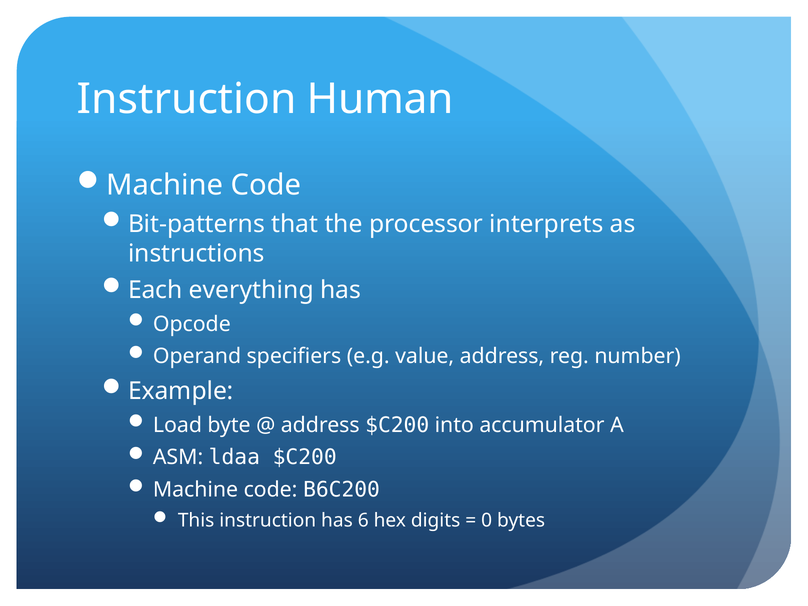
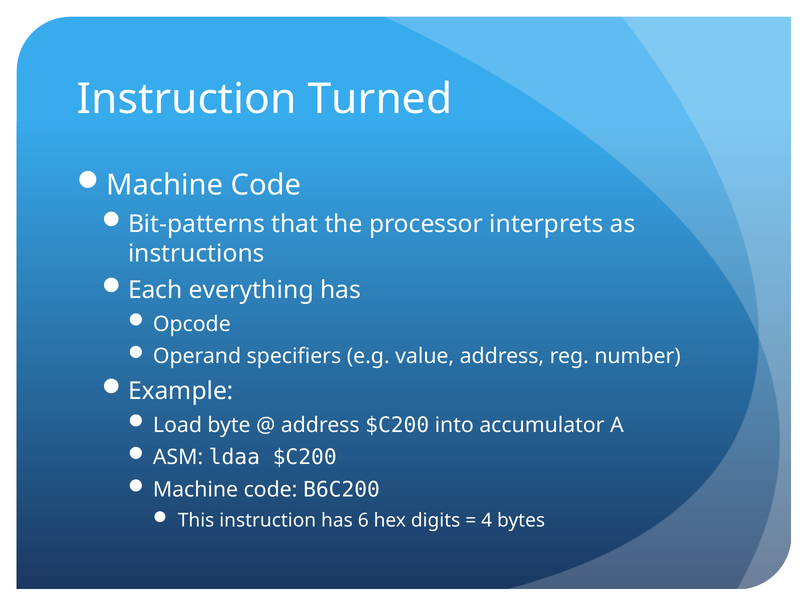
Human: Human -> Turned
0: 0 -> 4
